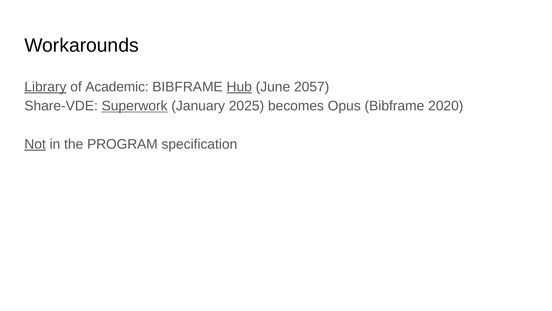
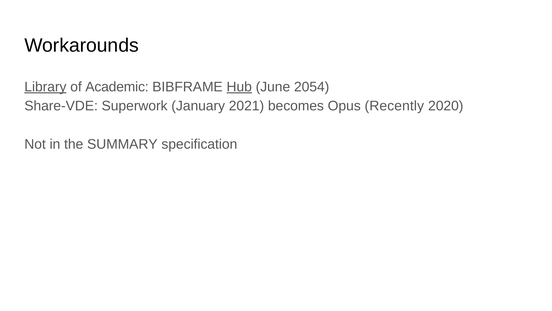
2057: 2057 -> 2054
Superwork underline: present -> none
2025: 2025 -> 2021
Opus Bibframe: Bibframe -> Recently
Not underline: present -> none
PROGRAM: PROGRAM -> SUMMARY
